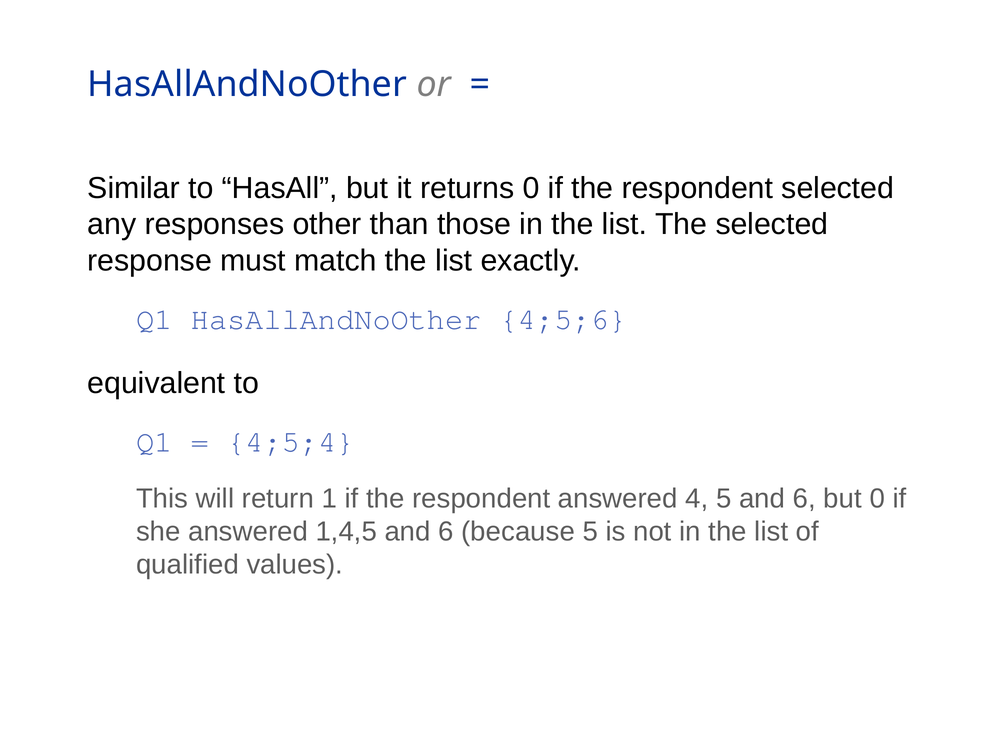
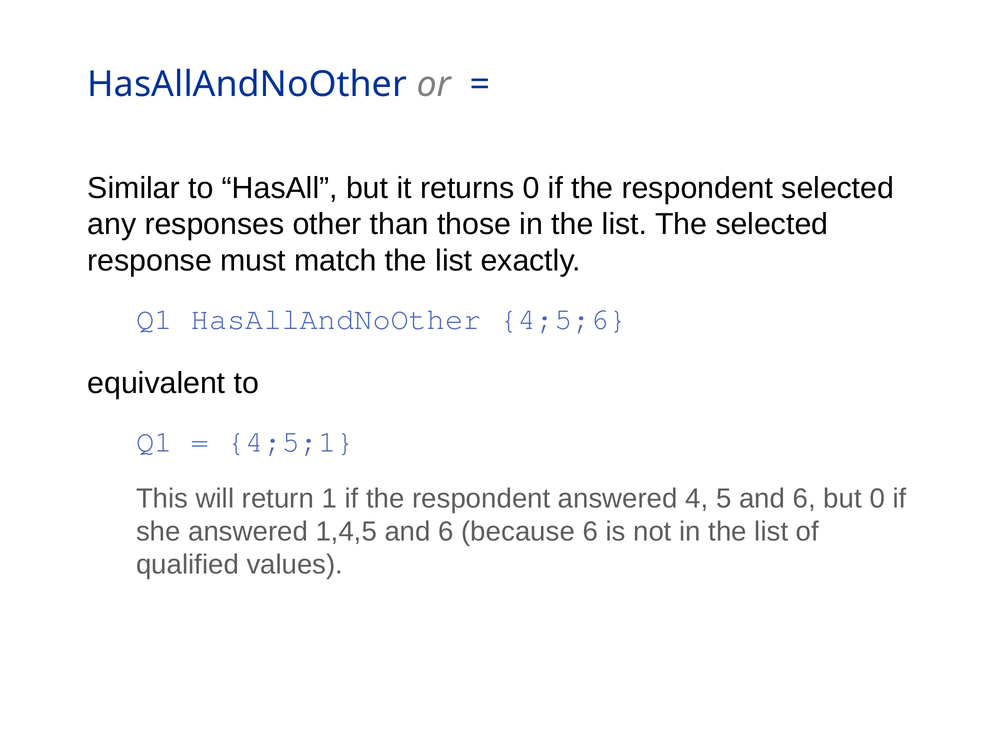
4;5;4: 4;5;4 -> 4;5;1
because 5: 5 -> 6
